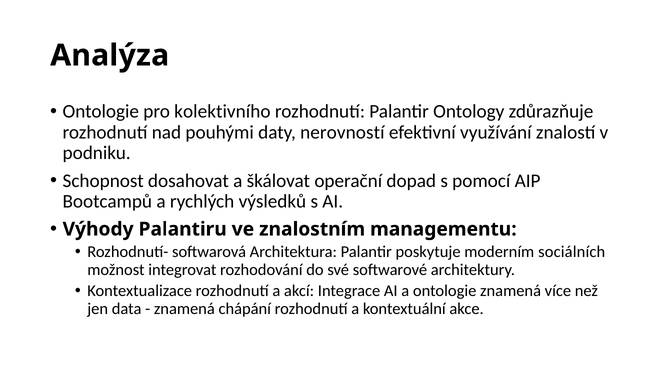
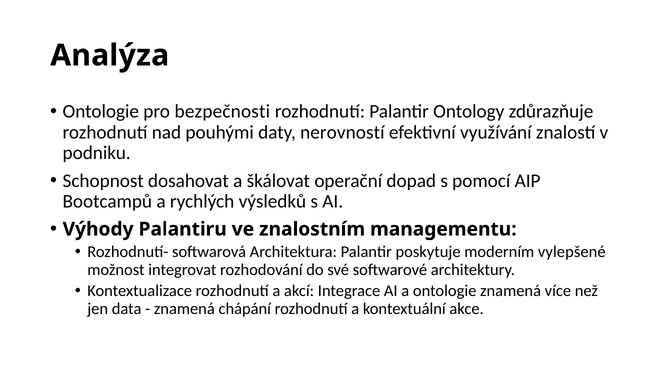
kolektivního: kolektivního -> bezpečnosti
sociálních: sociálních -> vylepšené
